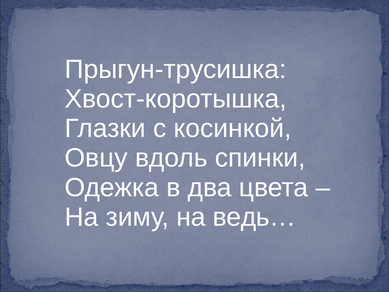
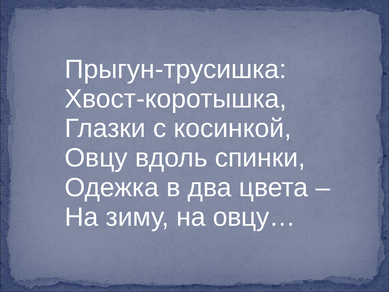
ведь…: ведь… -> овцу…
